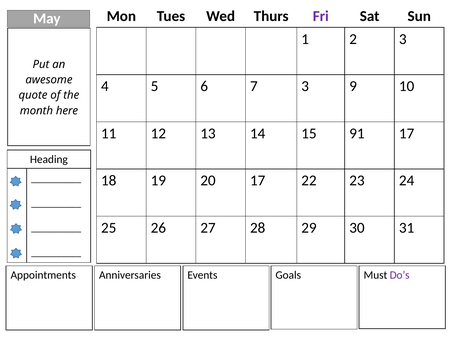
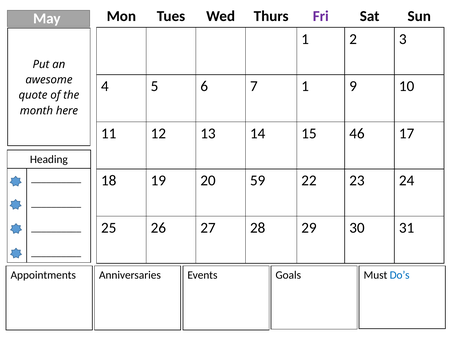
7 3: 3 -> 1
91: 91 -> 46
20 17: 17 -> 59
Do’s colour: purple -> blue
